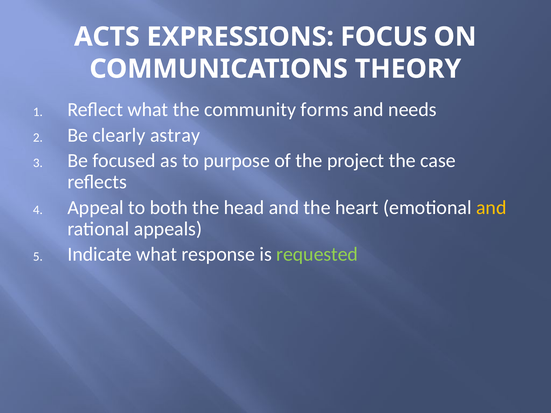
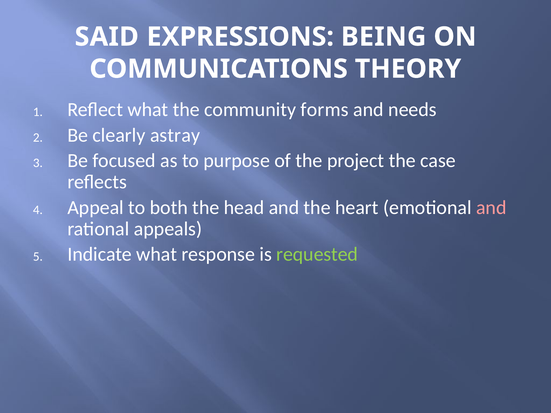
ACTS: ACTS -> SAID
FOCUS: FOCUS -> BEING
and at (491, 208) colour: yellow -> pink
